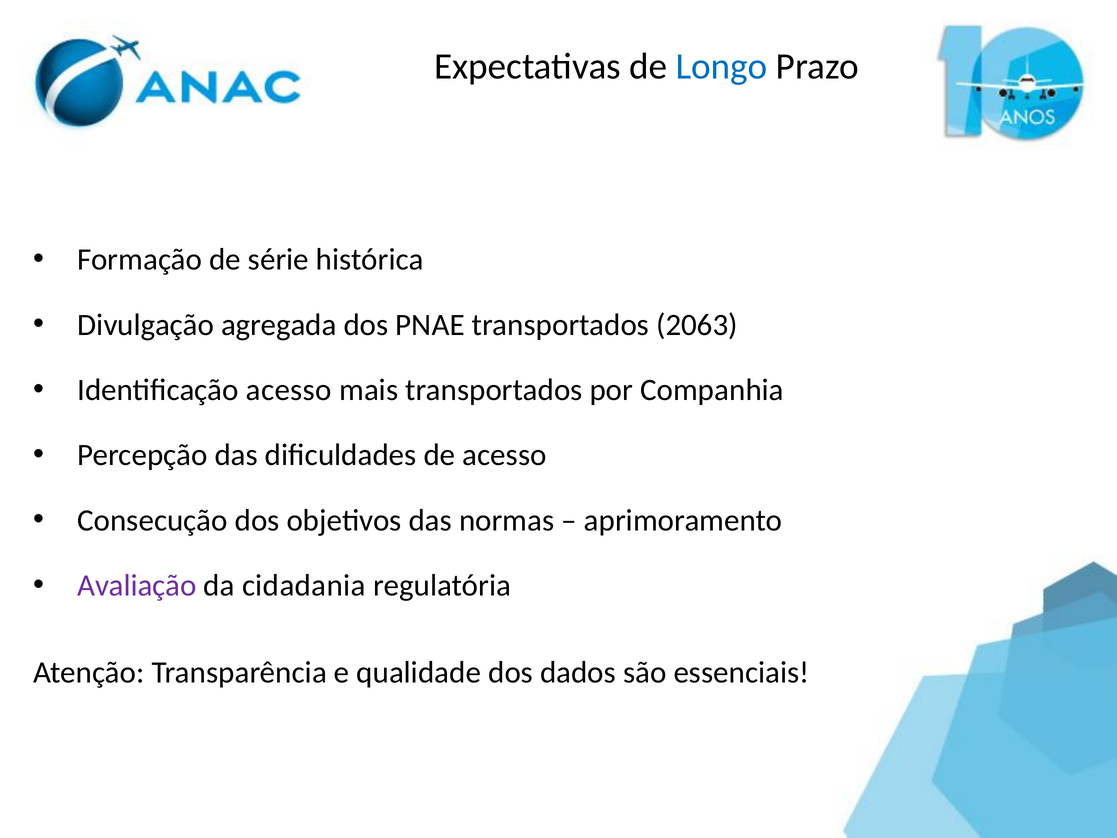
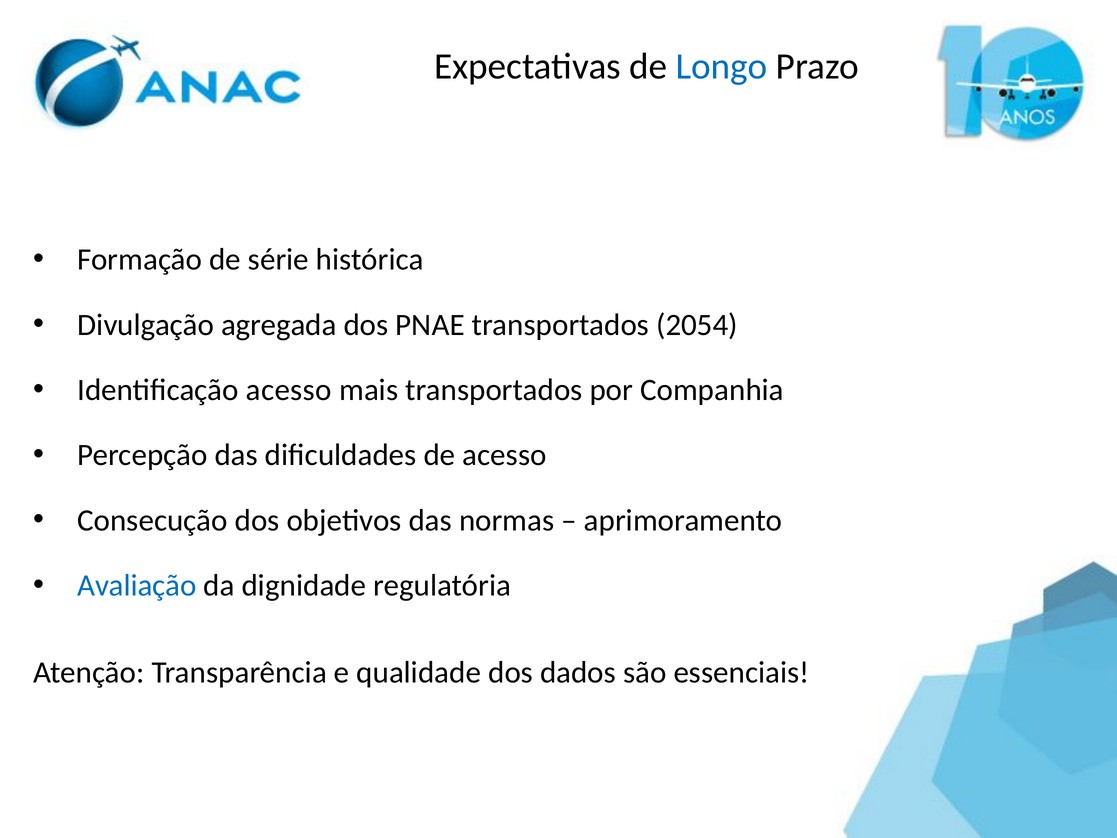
2063: 2063 -> 2054
Avaliação colour: purple -> blue
cidadania: cidadania -> dignidade
